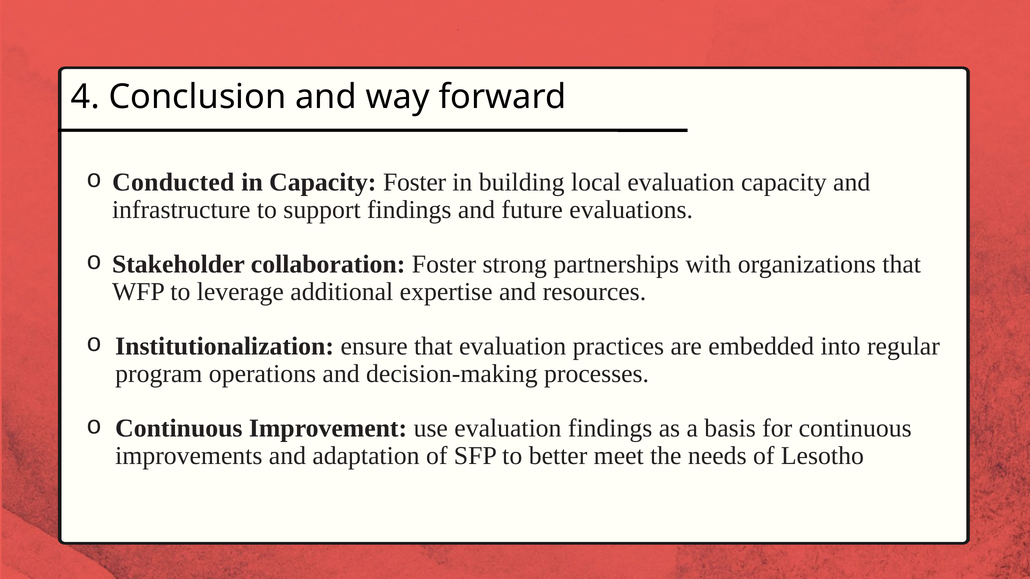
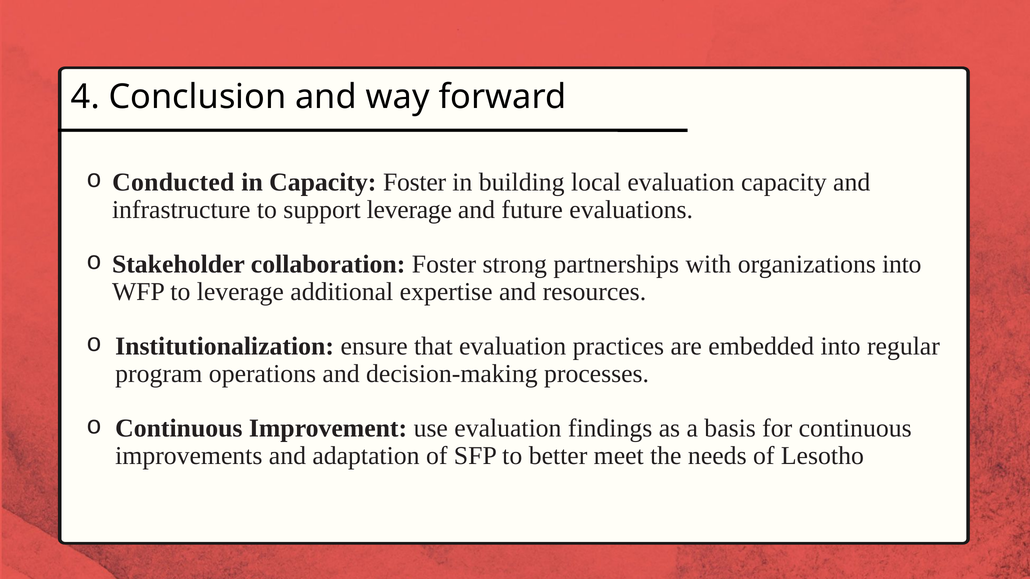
support findings: findings -> leverage
organizations that: that -> into
